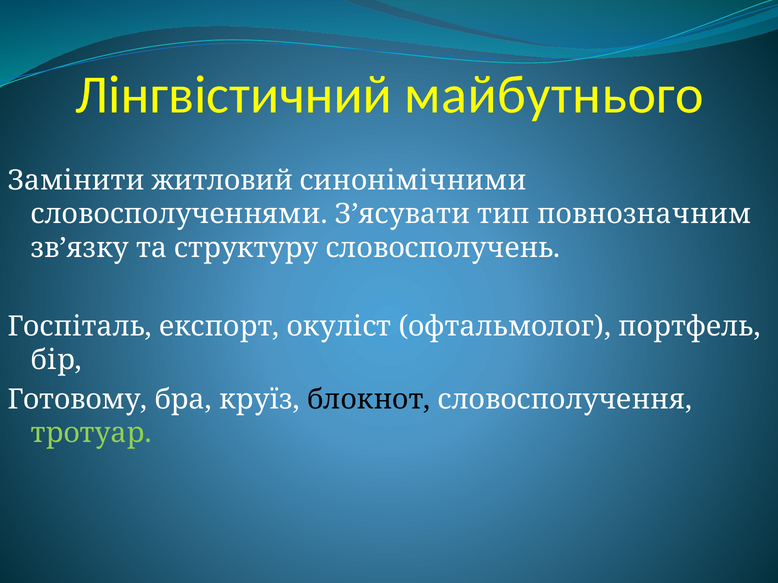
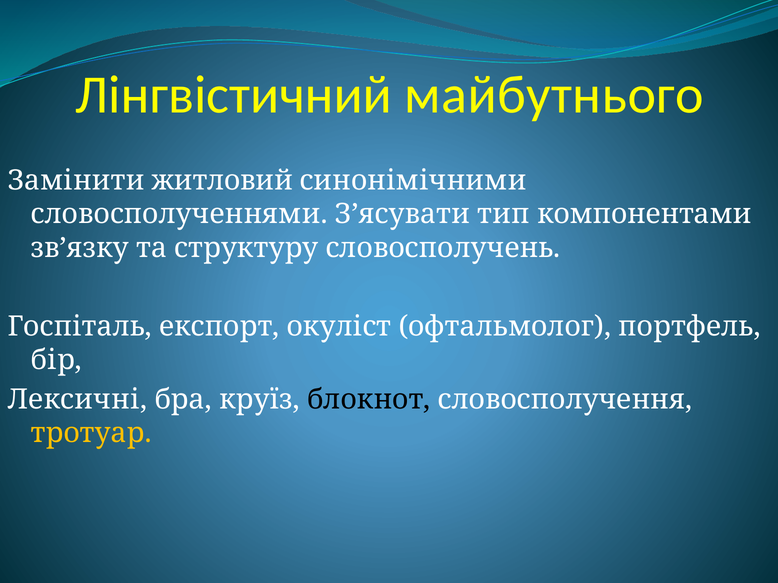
повнозначним: повнозначним -> компонентами
Готовому: Готовому -> Лексичні
тротуар colour: light green -> yellow
